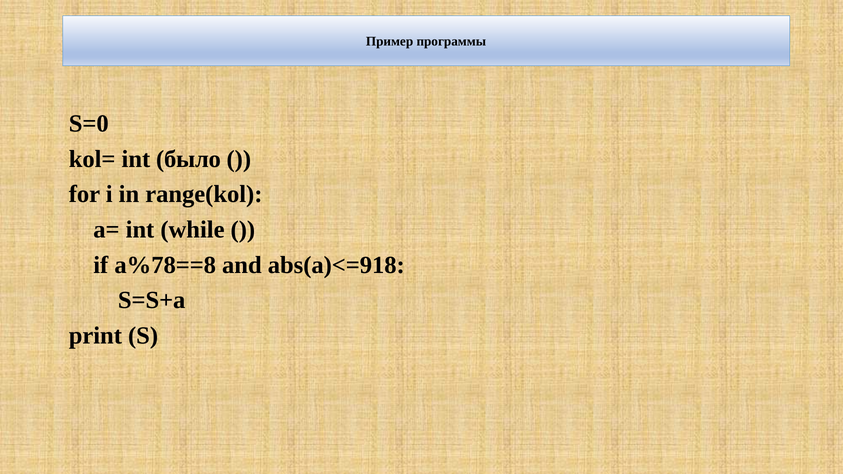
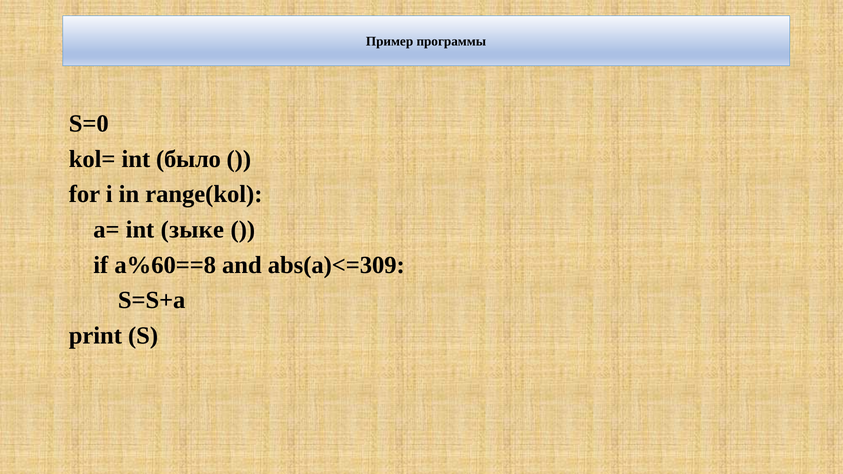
while: while -> зыке
a%78==8: a%78==8 -> a%60==8
abs(a)<=918: abs(a)<=918 -> abs(a)<=309
